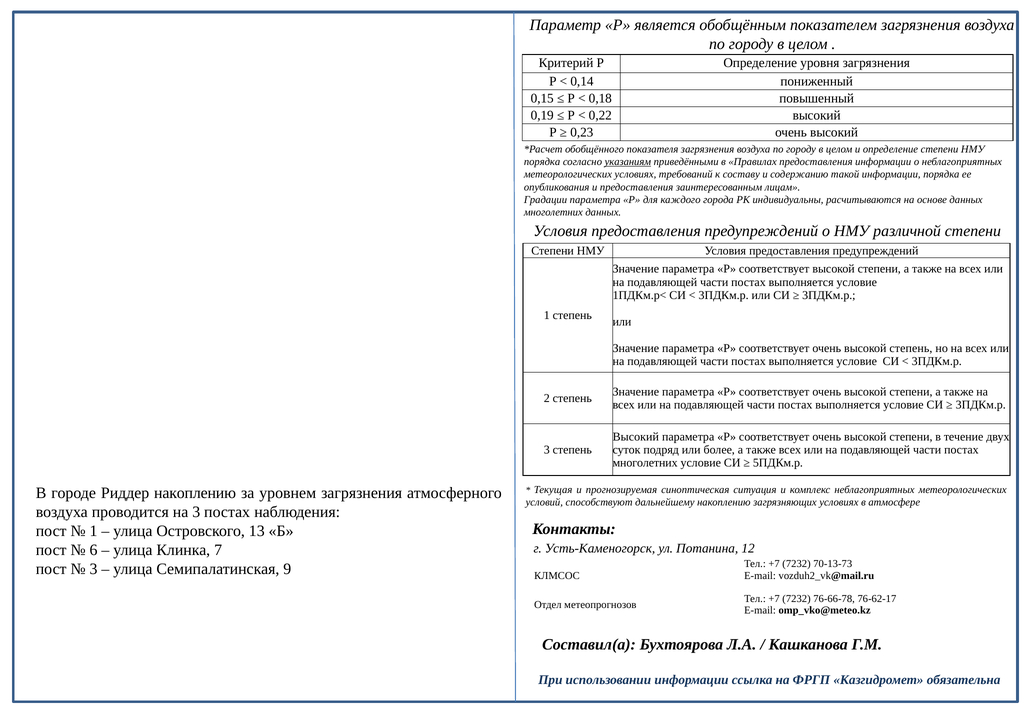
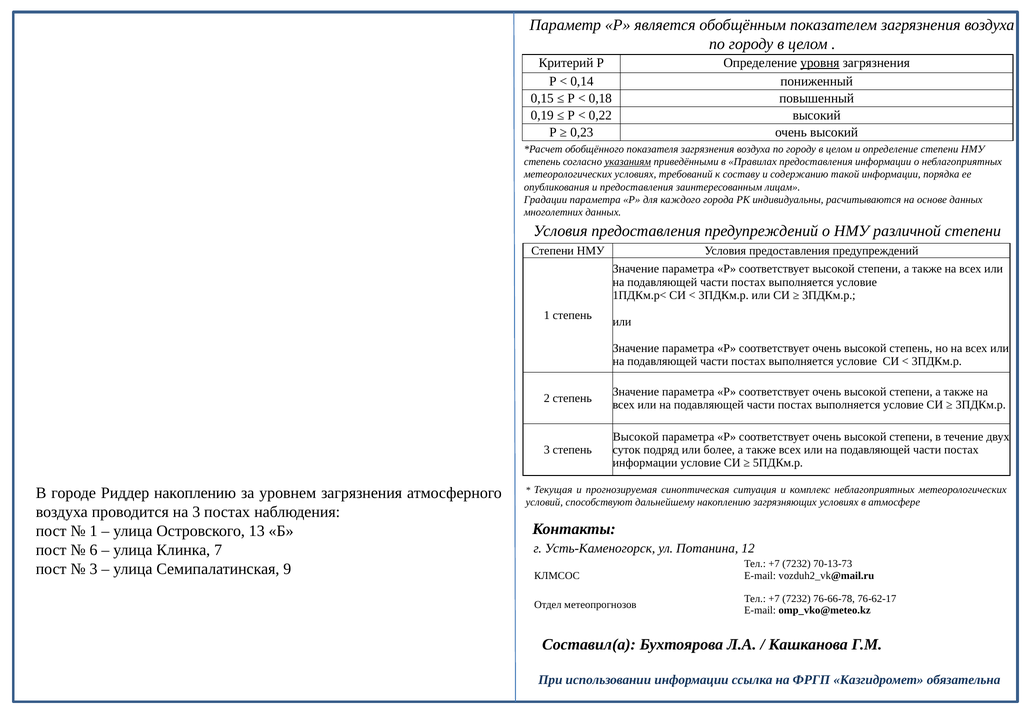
уровня underline: none -> present
порядка at (542, 162): порядка -> степень
Высокий at (636, 437): Высокий -> Высокой
многолетних at (645, 463): многолетних -> информации
